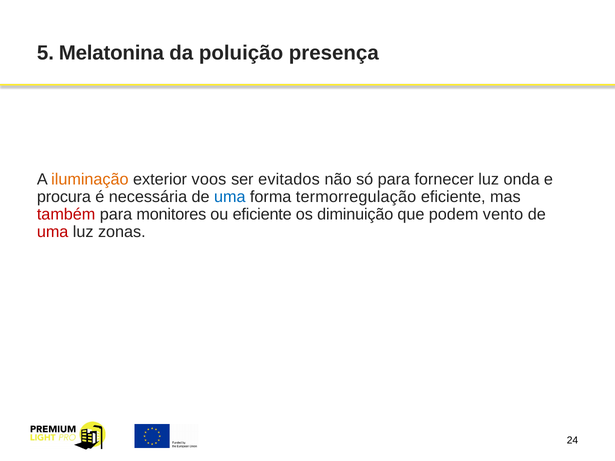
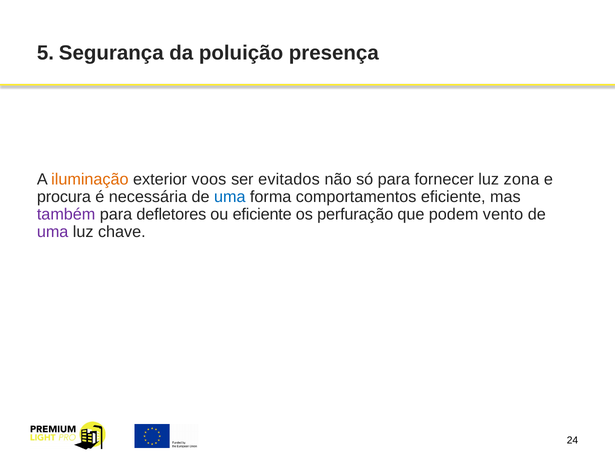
Melatonina: Melatonina -> Segurança
onda: onda -> zona
termorregulação: termorregulação -> comportamentos
também colour: red -> purple
monitores: monitores -> defletores
diminuição: diminuição -> perfuração
uma at (53, 232) colour: red -> purple
zonas: zonas -> chave
